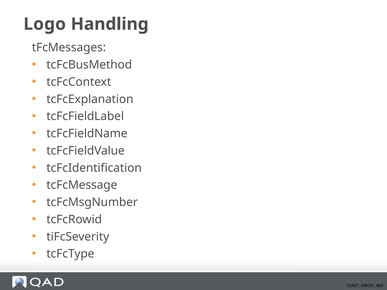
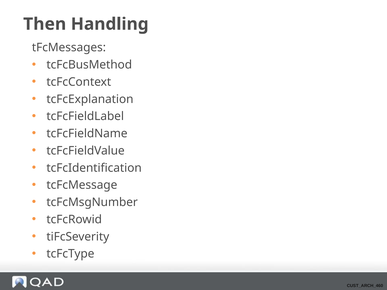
Logo: Logo -> Then
